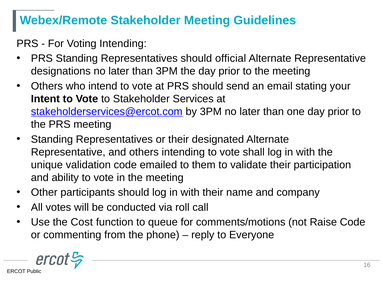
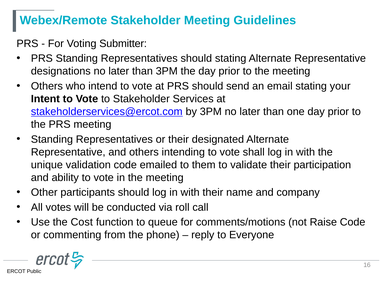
Voting Intending: Intending -> Submitter
should official: official -> stating
